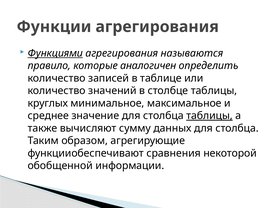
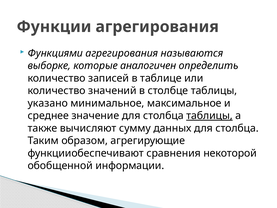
Функциями underline: present -> none
правило: правило -> выборке
круглых: круглых -> указано
